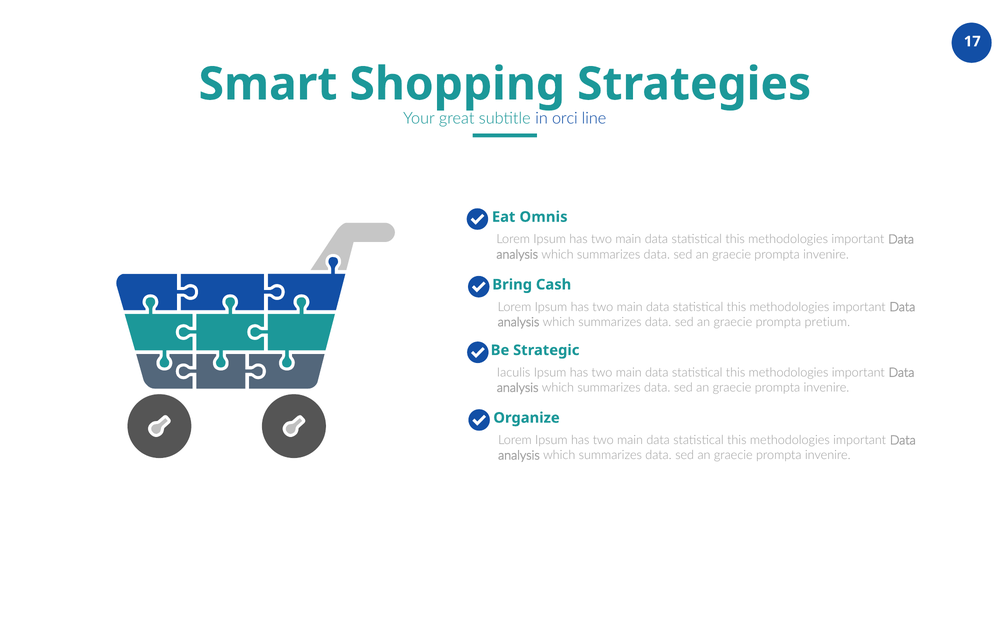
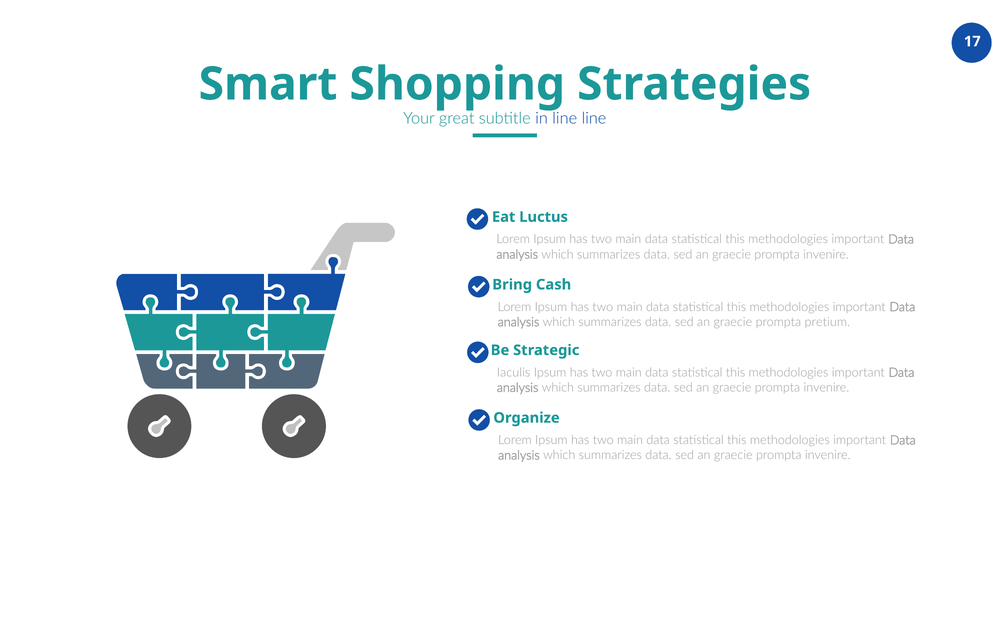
orci at (565, 118): orci -> line
Omnis: Omnis -> Luctus
